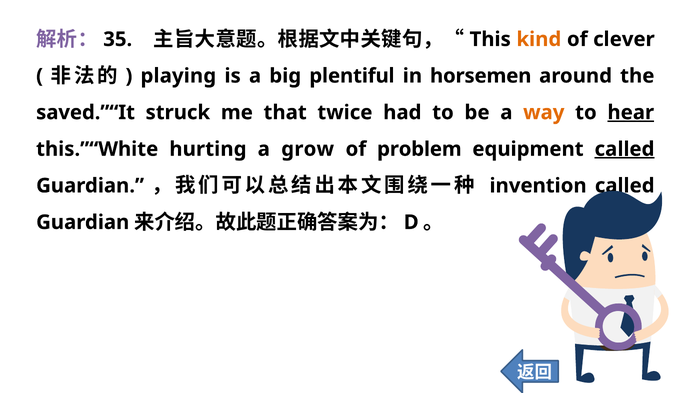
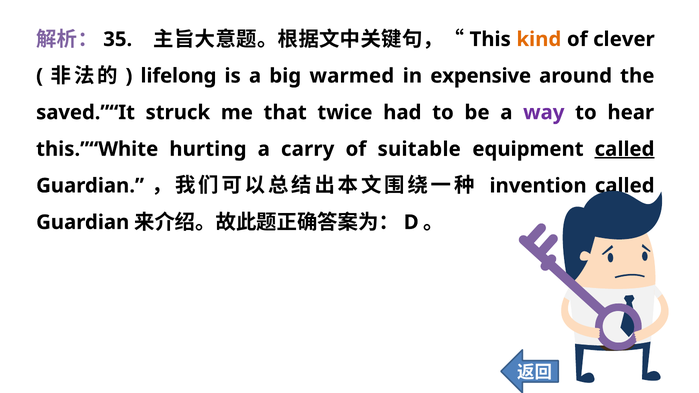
playing: playing -> lifelong
plentiful: plentiful -> warmed
horsemen: horsemen -> expensive
way colour: orange -> purple
hear underline: present -> none
grow: grow -> carry
problem: problem -> suitable
